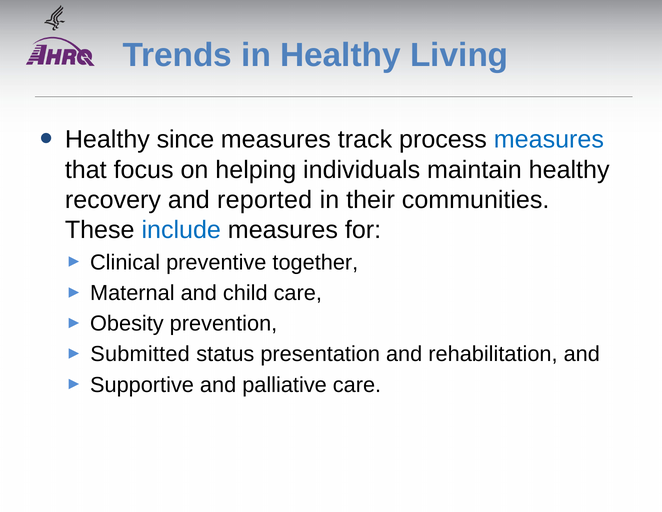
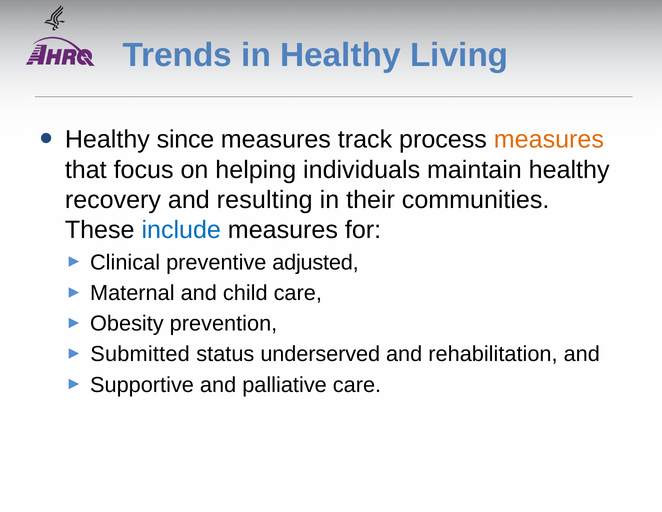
measures at (549, 140) colour: blue -> orange
reported: reported -> resulting
together: together -> adjusted
presentation: presentation -> underserved
